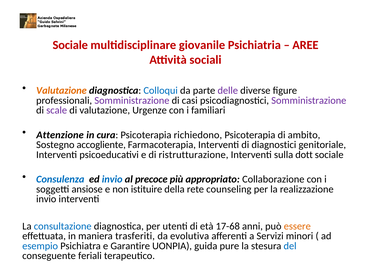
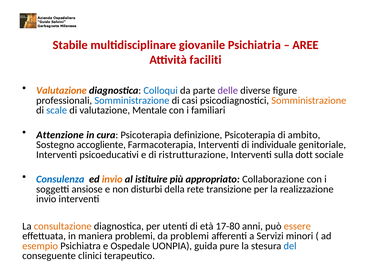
Sociale at (70, 45): Sociale -> Stabile
sociali: sociali -> faciliti
Somministrazione at (132, 101) colour: purple -> blue
Somministrazione at (309, 101) colour: purple -> orange
scale colour: purple -> blue
Urgenze: Urgenze -> Mentale
richiedono: richiedono -> definizione
diagnostici: diagnostici -> individuale
invio at (112, 179) colour: blue -> orange
precoce: precoce -> istituire
istituire: istituire -> disturbi
counseling: counseling -> transizione
consultazione colour: blue -> orange
17-68: 17-68 -> 17-80
maniera trasferiti: trasferiti -> problemi
da evolutiva: evolutiva -> problemi
esempio colour: blue -> orange
Garantire: Garantire -> Ospedale
feriali: feriali -> clinici
